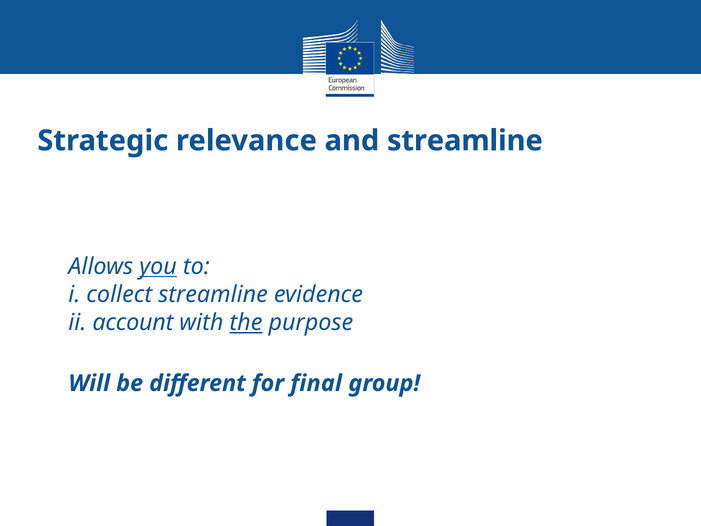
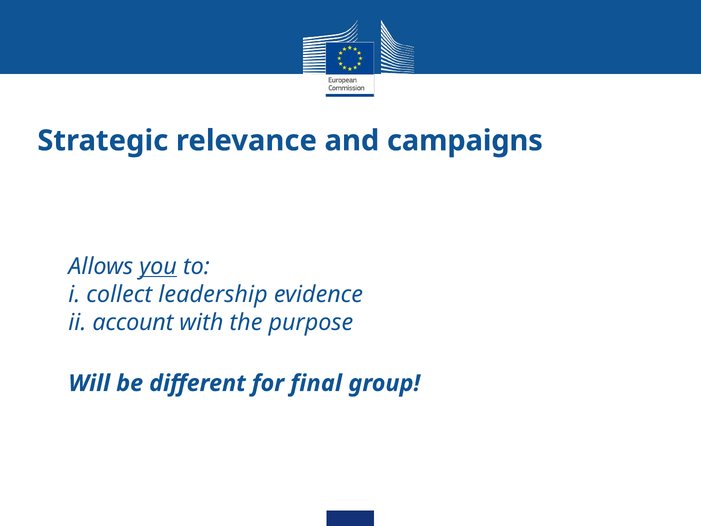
and streamline: streamline -> campaigns
collect streamline: streamline -> leadership
the underline: present -> none
